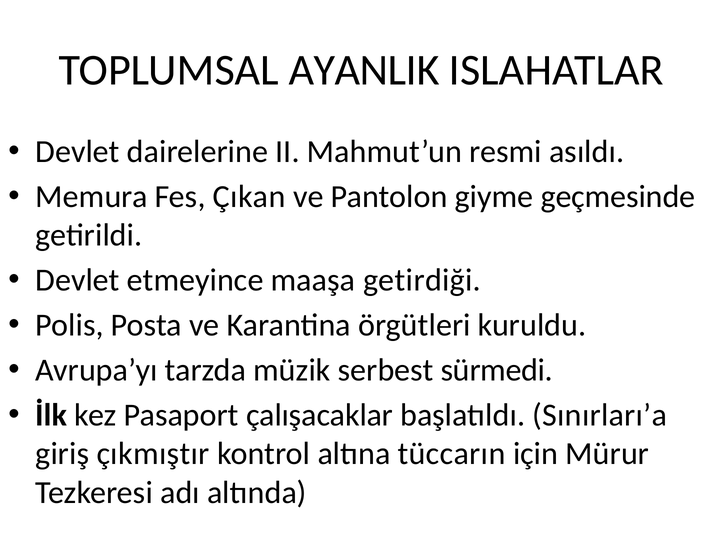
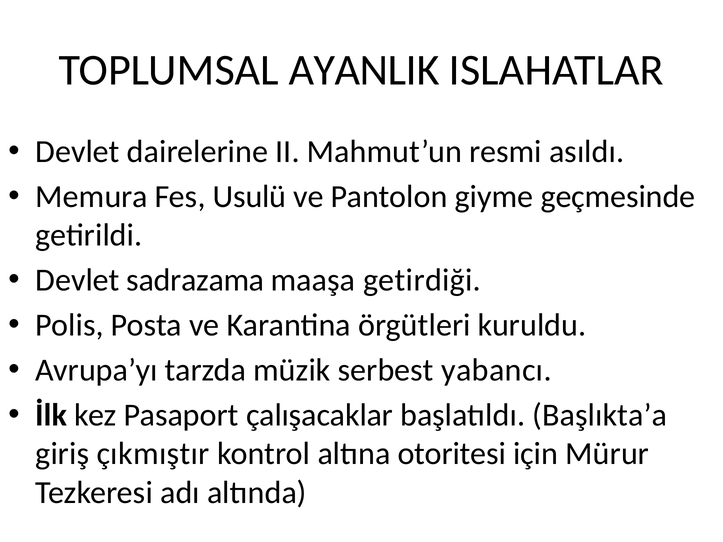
Çıkan: Çıkan -> Usulü
etmeyince: etmeyince -> sadrazama
sürmedi: sürmedi -> yabancı
Sınırları’a: Sınırları’a -> Başlıkta’a
tüccarın: tüccarın -> otoritesi
